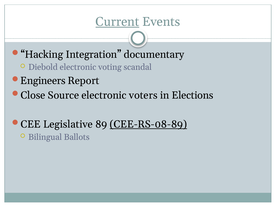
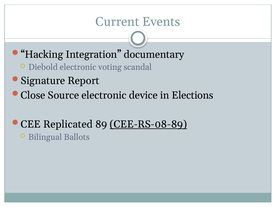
Current underline: present -> none
Engineers: Engineers -> Signature
voters: voters -> device
Legislative: Legislative -> Replicated
